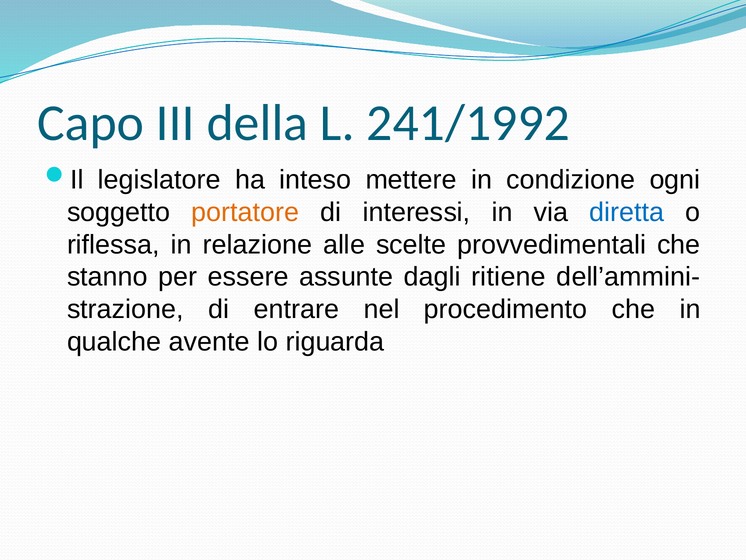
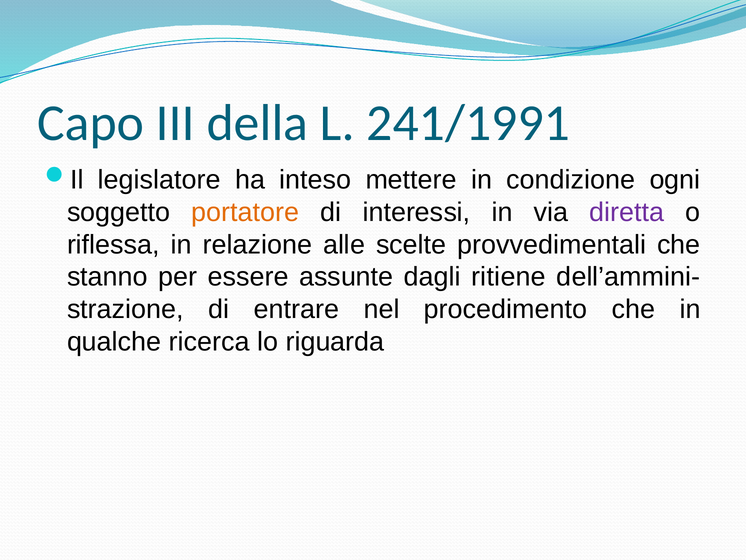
241/1992: 241/1992 -> 241/1991
diretta colour: blue -> purple
avente: avente -> ricerca
